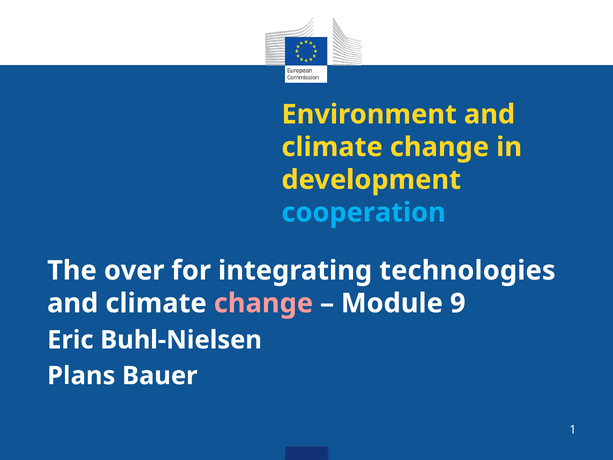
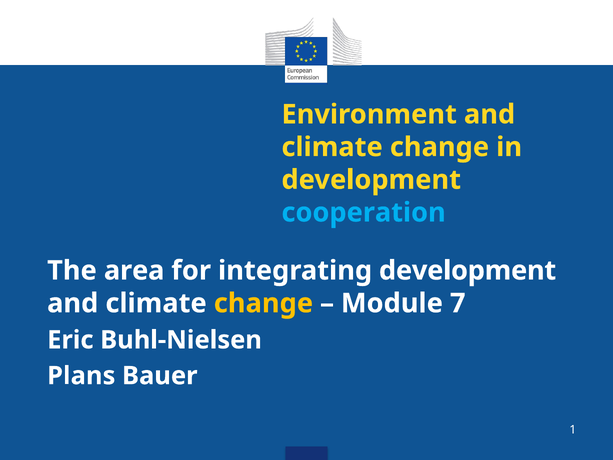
over: over -> area
integrating technologies: technologies -> development
change at (263, 303) colour: pink -> yellow
9: 9 -> 7
